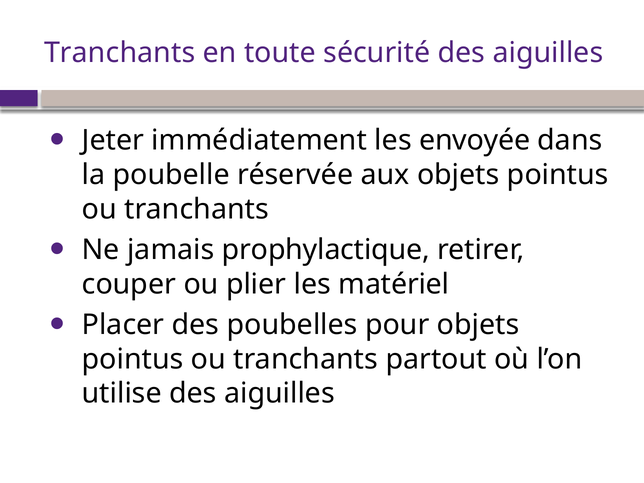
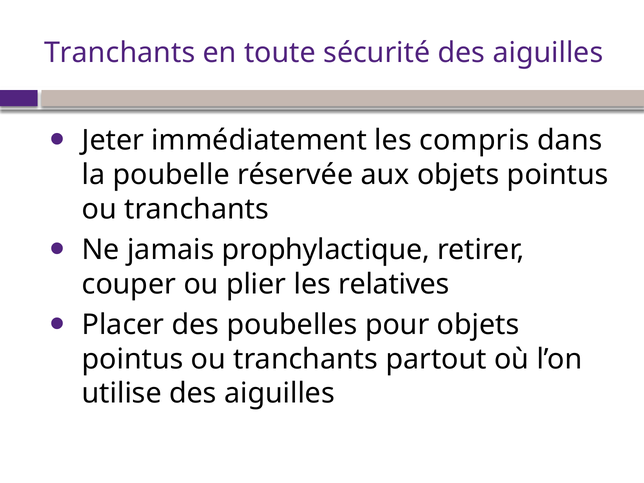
envoyée: envoyée -> compris
matériel: matériel -> relatives
